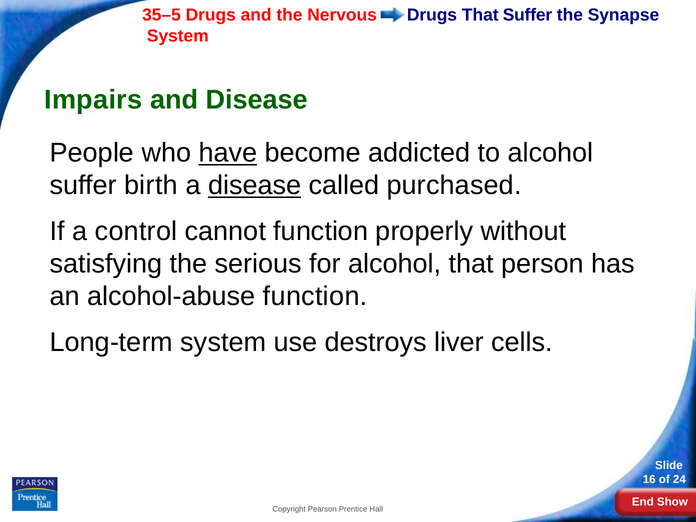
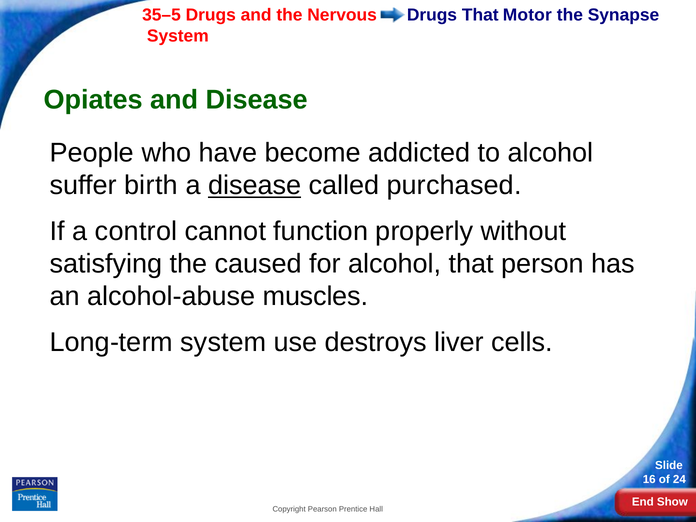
That Suffer: Suffer -> Motor
Impairs: Impairs -> Opiates
have underline: present -> none
serious: serious -> caused
alcohol-abuse function: function -> muscles
